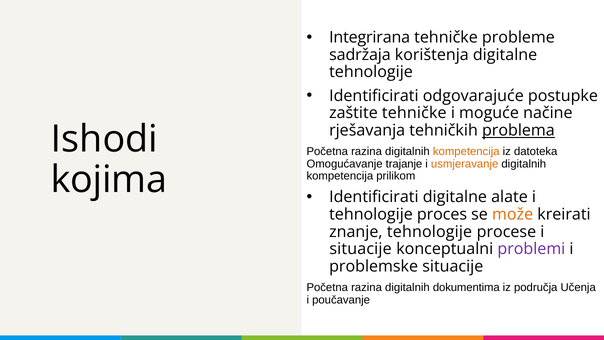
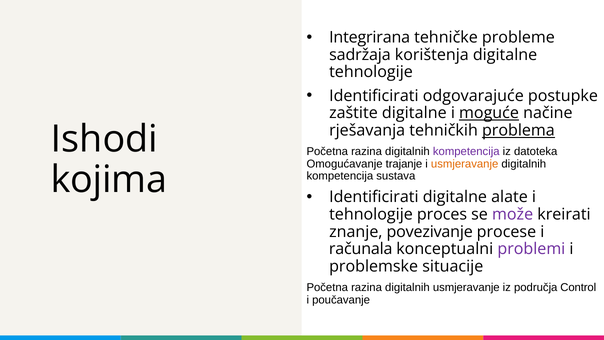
zaštite tehničke: tehničke -> digitalne
moguće underline: none -> present
kompetencija at (466, 151) colour: orange -> purple
prilikom: prilikom -> sustava
može colour: orange -> purple
znanje tehnologije: tehnologije -> povezivanje
situacije at (361, 249): situacije -> računala
digitalnih dokumentima: dokumentima -> usmjeravanje
Učenja: Učenja -> Control
